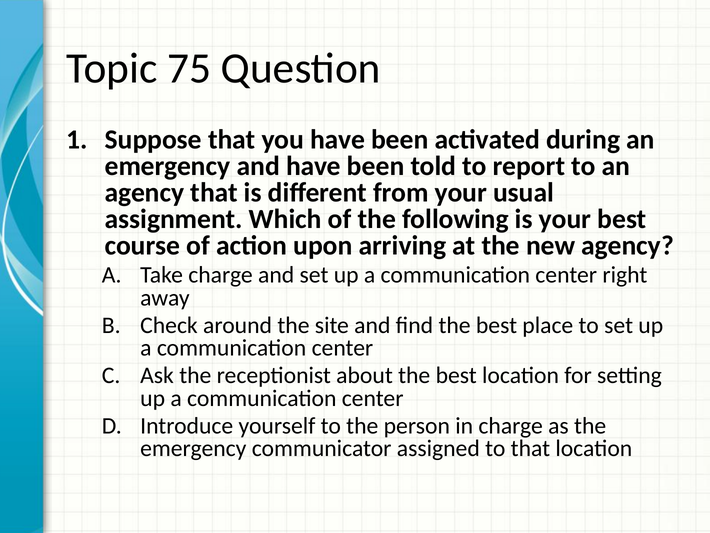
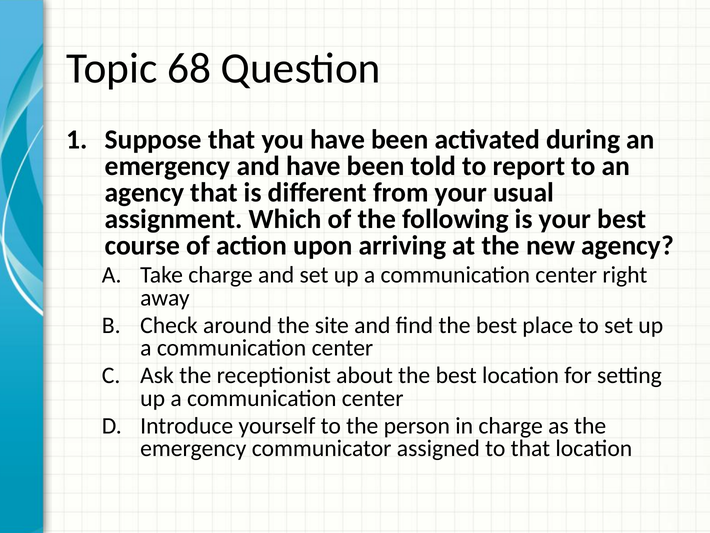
75: 75 -> 68
